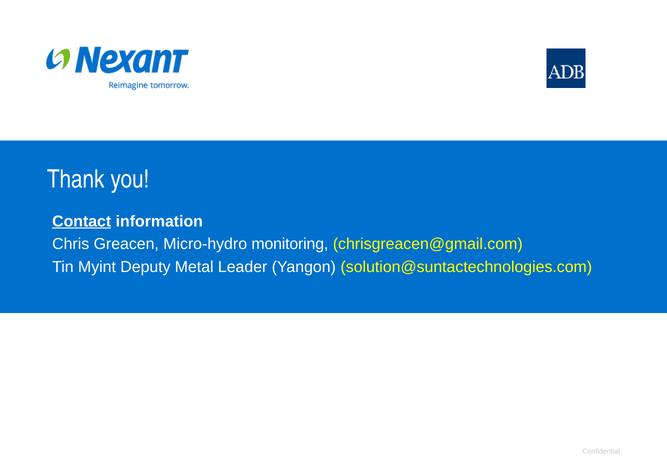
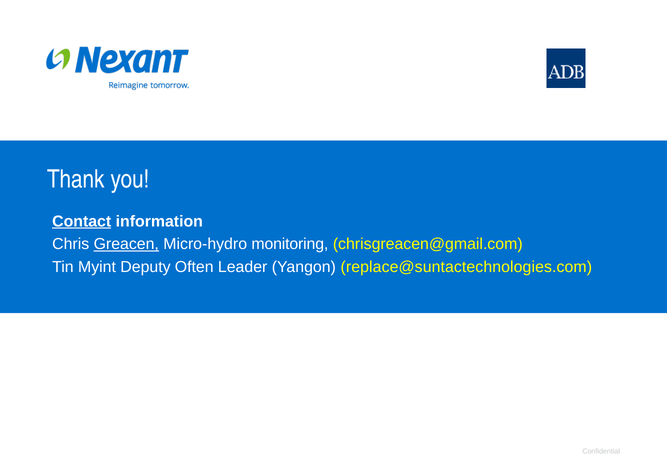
Greacen underline: none -> present
Metal: Metal -> Often
solution@suntactechnologies.com: solution@suntactechnologies.com -> replace@suntactechnologies.com
